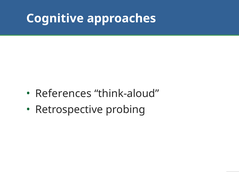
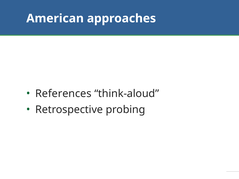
Cognitive: Cognitive -> American
